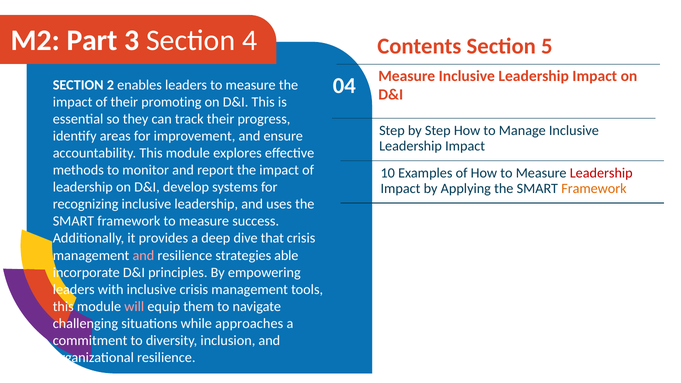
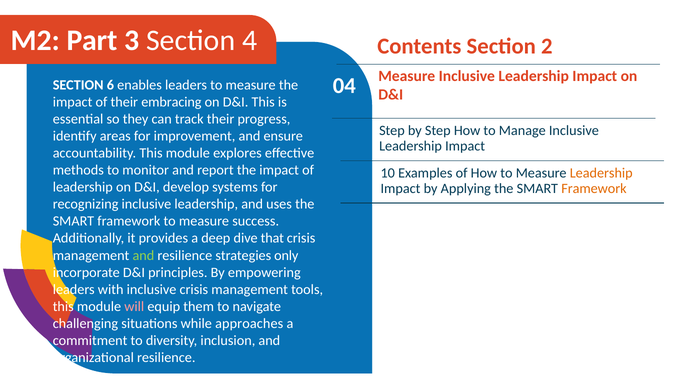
5: 5 -> 2
2: 2 -> 6
promoting: promoting -> embracing
Leadership at (601, 173) colour: red -> orange
and at (143, 255) colour: pink -> light green
able: able -> only
